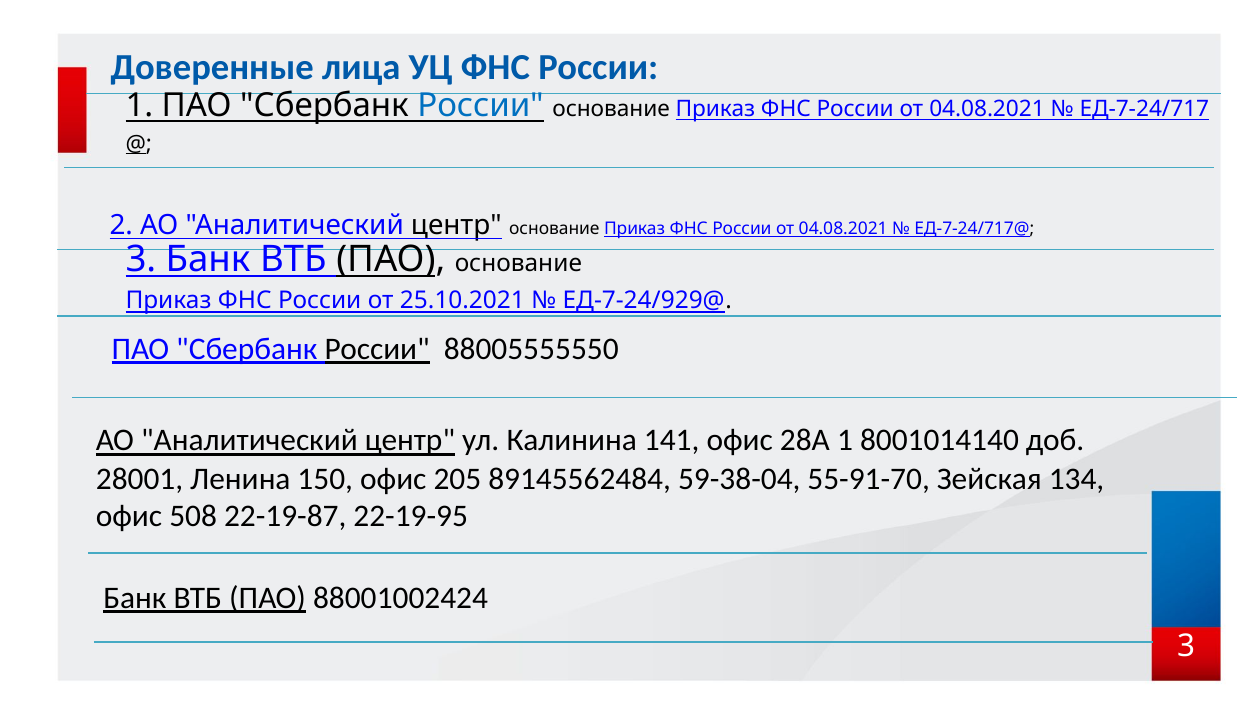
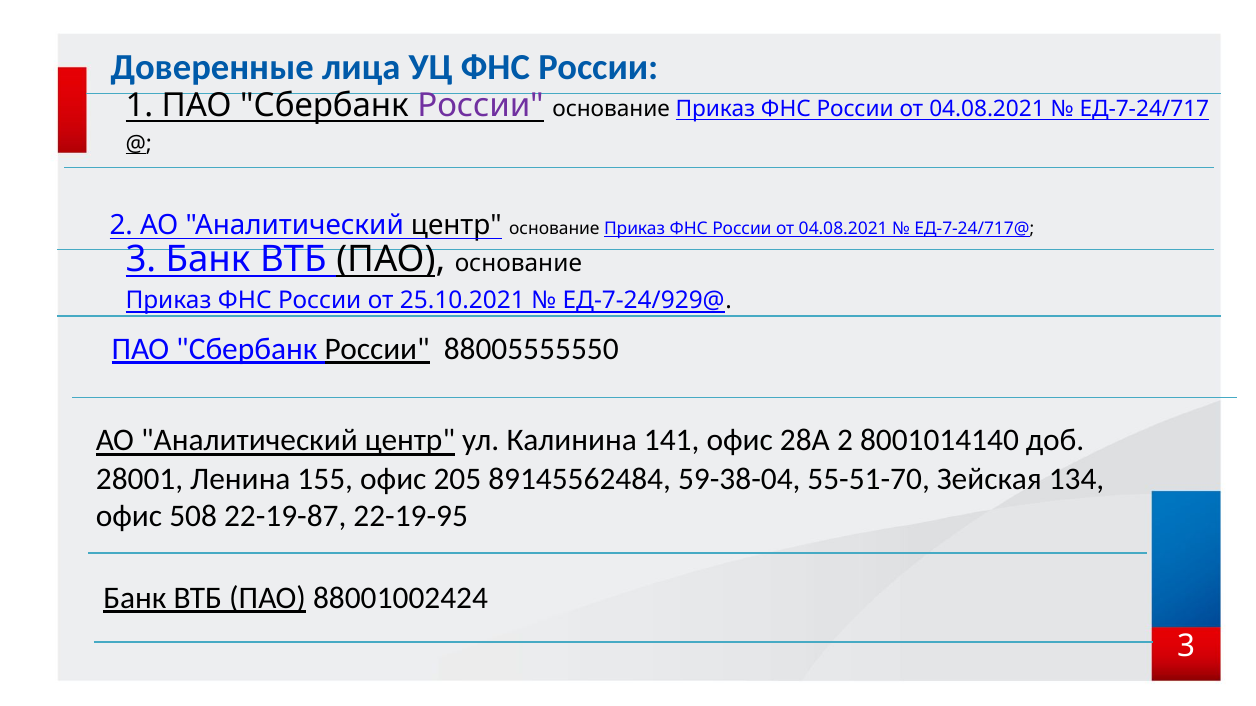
России at (481, 106) colour: blue -> purple
28А 1: 1 -> 2
150: 150 -> 155
55-91-70: 55-91-70 -> 55-51-70
